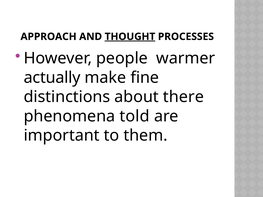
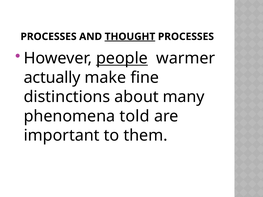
APPROACH at (49, 37): APPROACH -> PROCESSES
people underline: none -> present
there: there -> many
